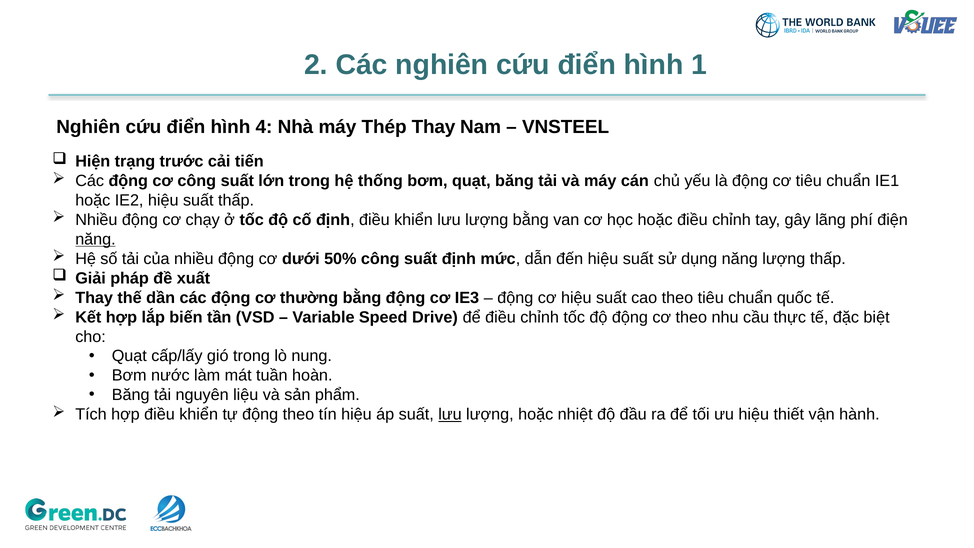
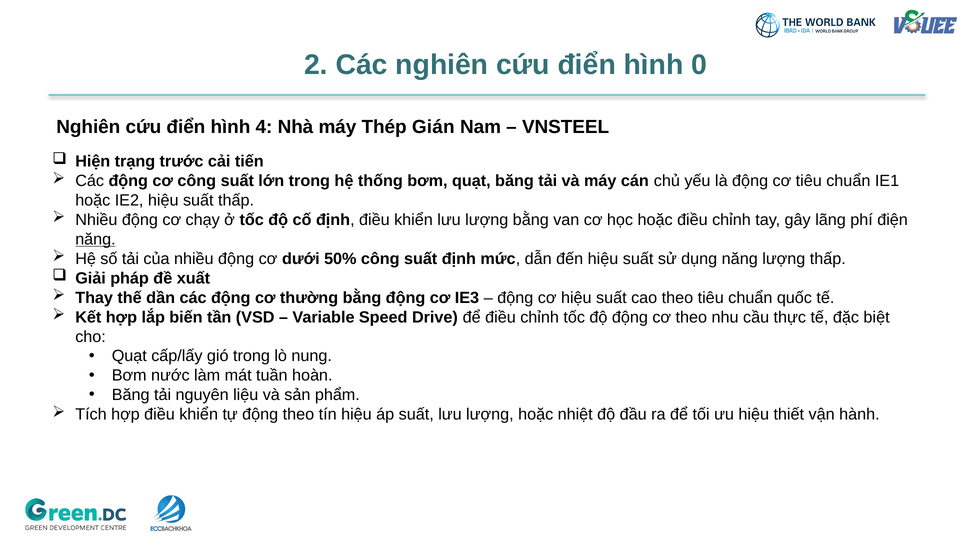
1: 1 -> 0
Thép Thay: Thay -> Gián
lưu at (450, 414) underline: present -> none
